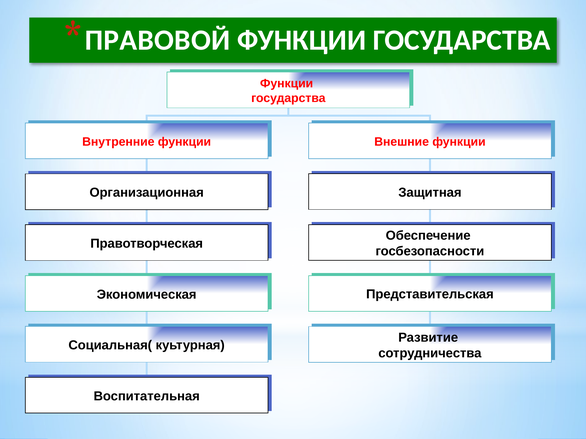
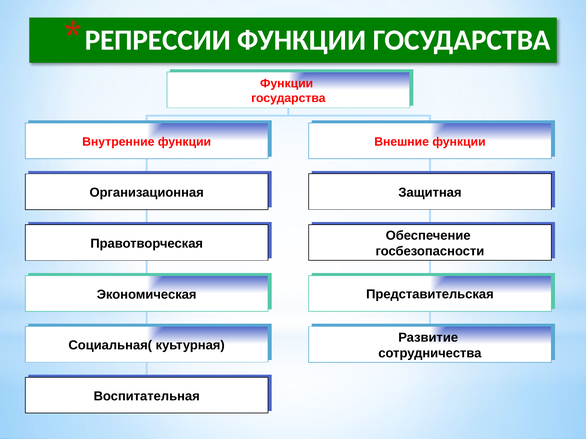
ПРАВОВОЙ: ПРАВОВОЙ -> РЕПРЕССИИ
